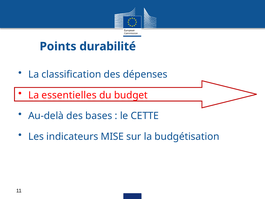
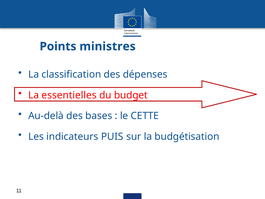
durabilité: durabilité -> ministres
MISE: MISE -> PUIS
